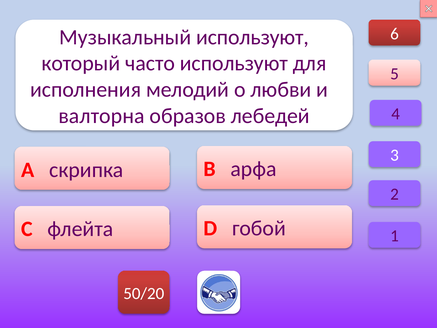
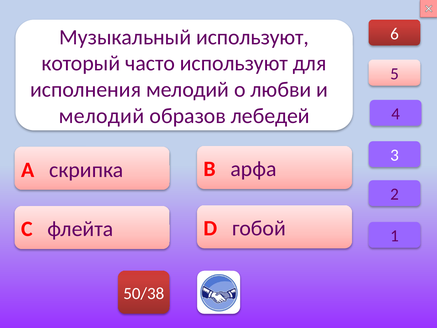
валторна at (102, 116): валторна -> мелодий
50/20: 50/20 -> 50/38
